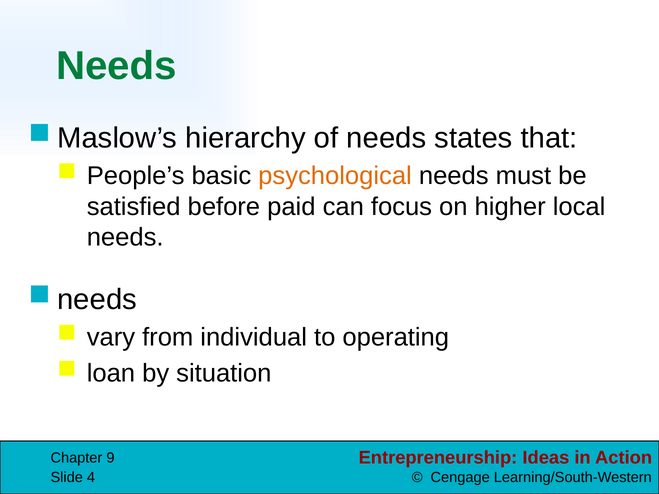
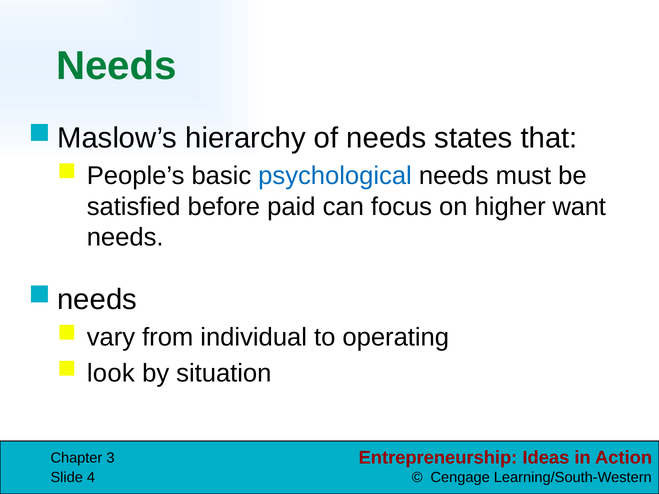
psychological colour: orange -> blue
local: local -> want
loan: loan -> look
9: 9 -> 3
